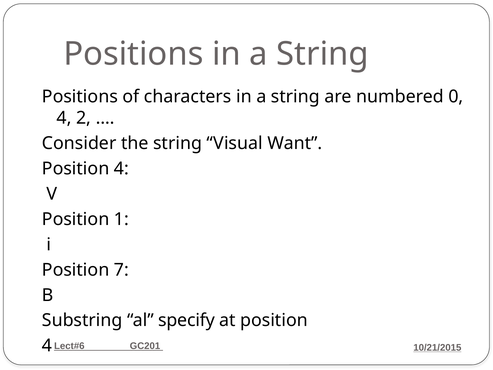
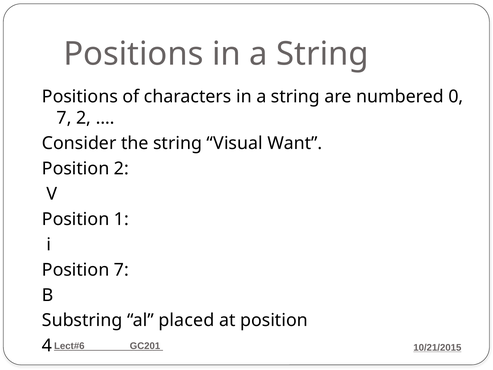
4 at (64, 118): 4 -> 7
4 at (121, 168): 4 -> 2
specify: specify -> placed
